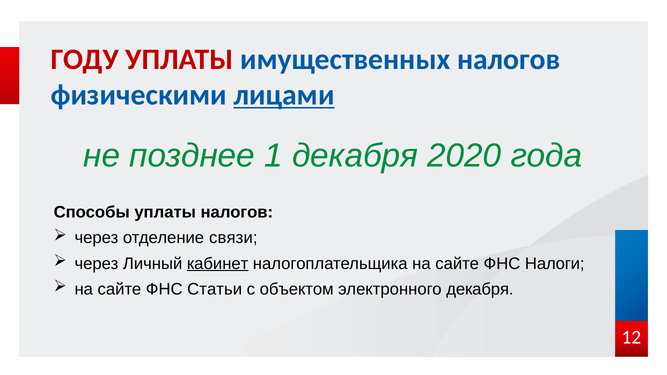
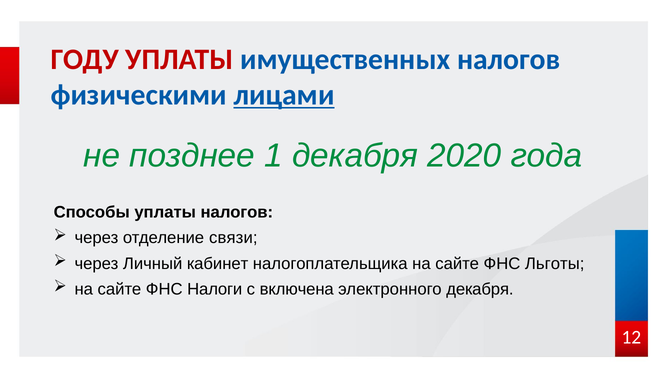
кабинет underline: present -> none
Налоги: Налоги -> Льготы
Статьи: Статьи -> Налоги
объектом: объектом -> включена
